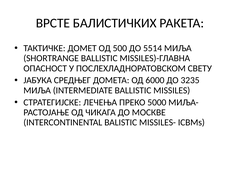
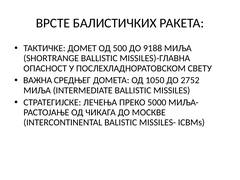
5514: 5514 -> 9188
ЈАБУКА: ЈАБУКА -> ВАЖНА
6000: 6000 -> 1050
3235: 3235 -> 2752
